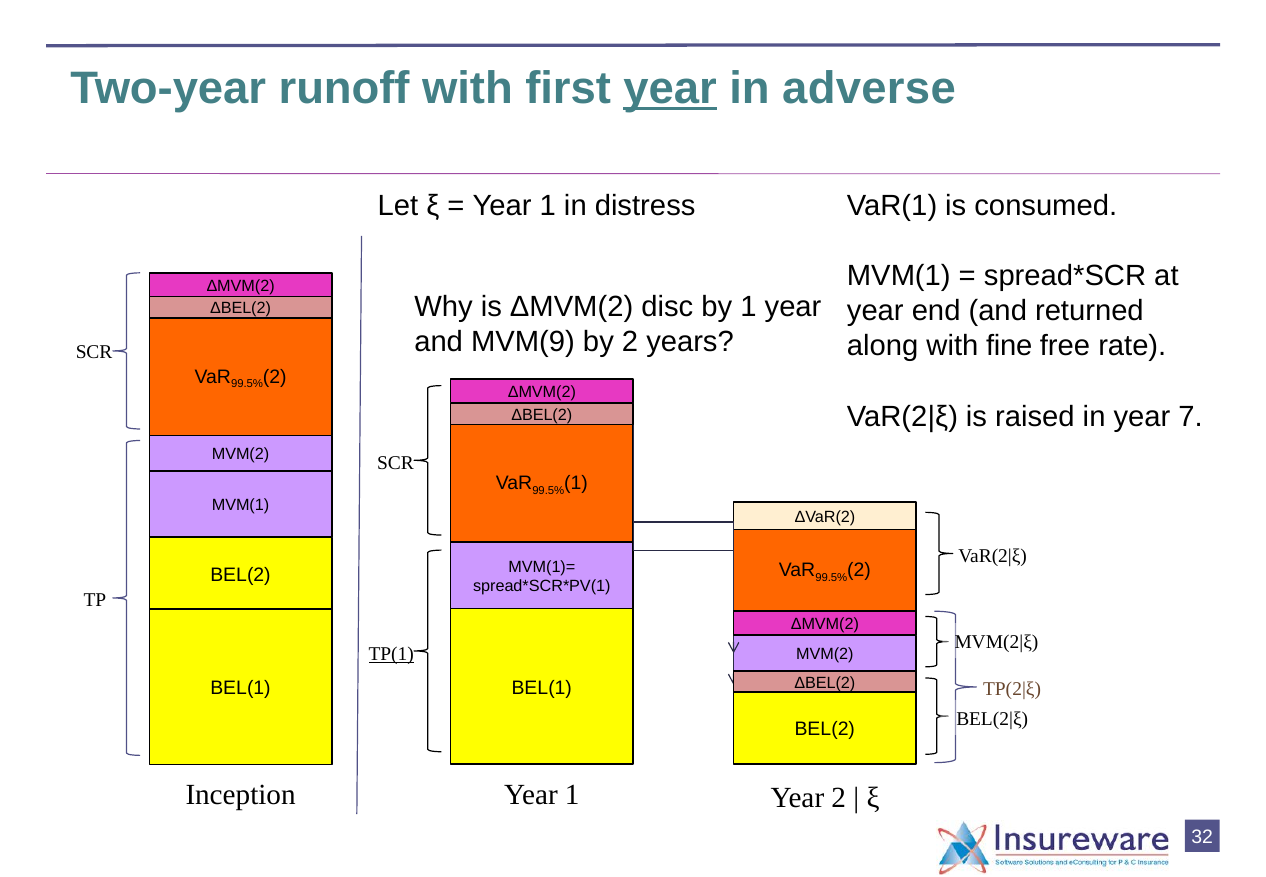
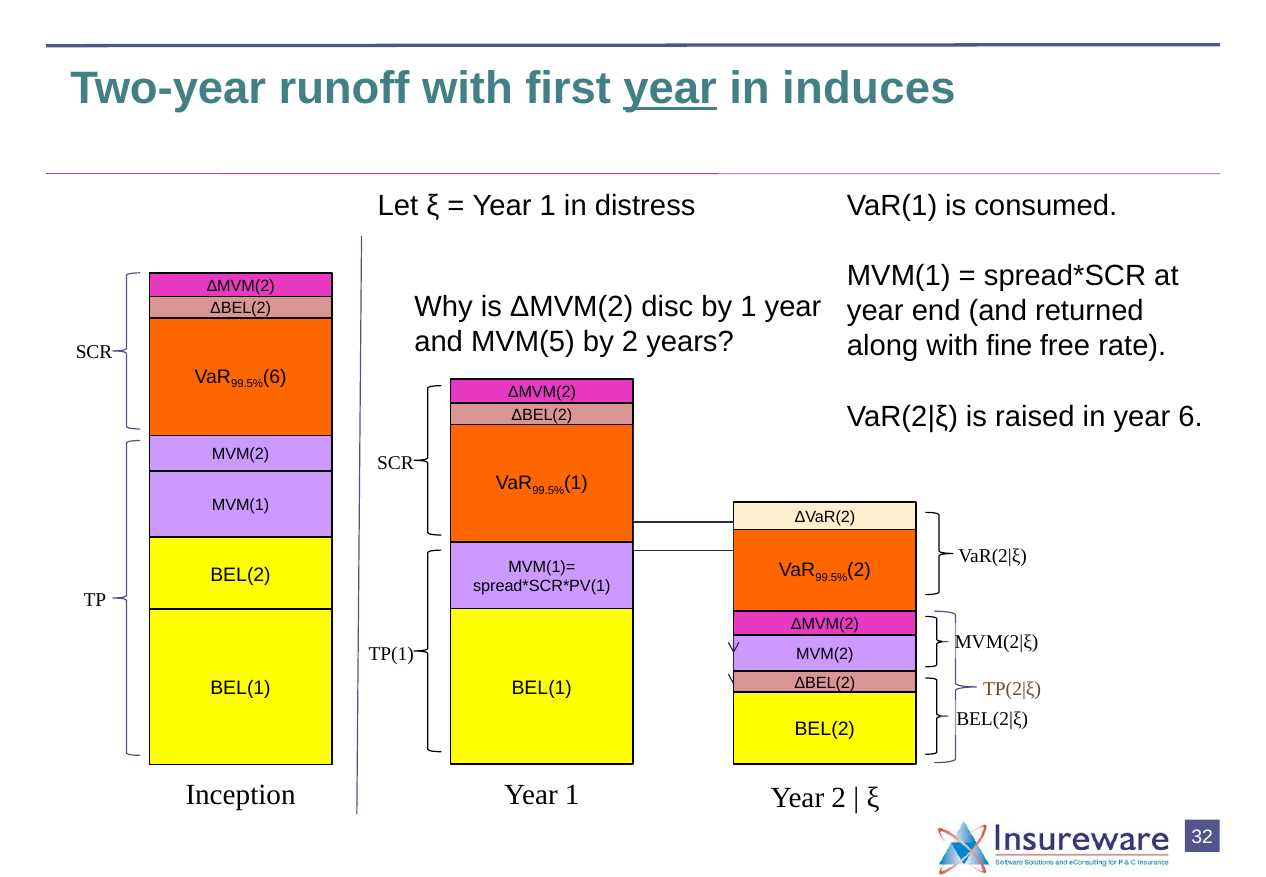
adverse: adverse -> induces
MVM(9: MVM(9 -> MVM(5
2 at (275, 376): 2 -> 6
year 7: 7 -> 6
TP(1 underline: present -> none
